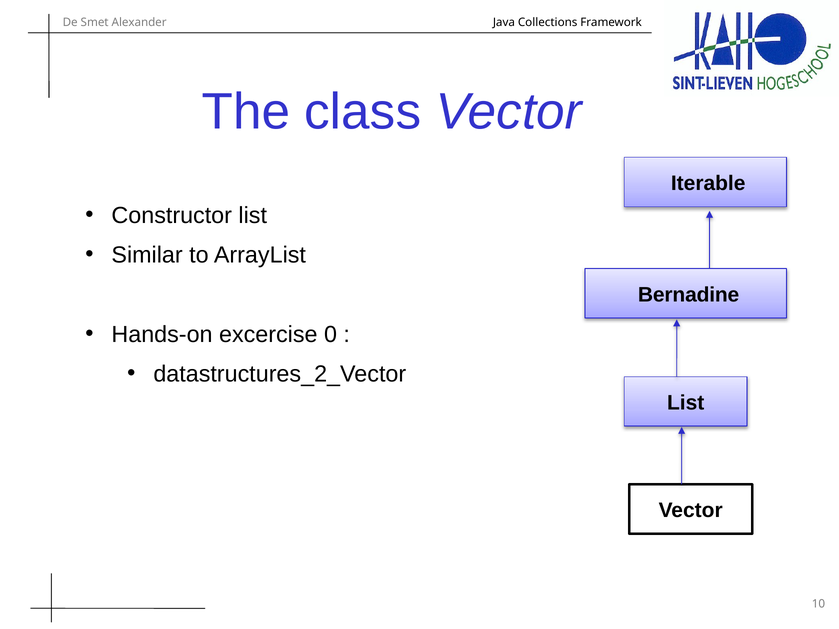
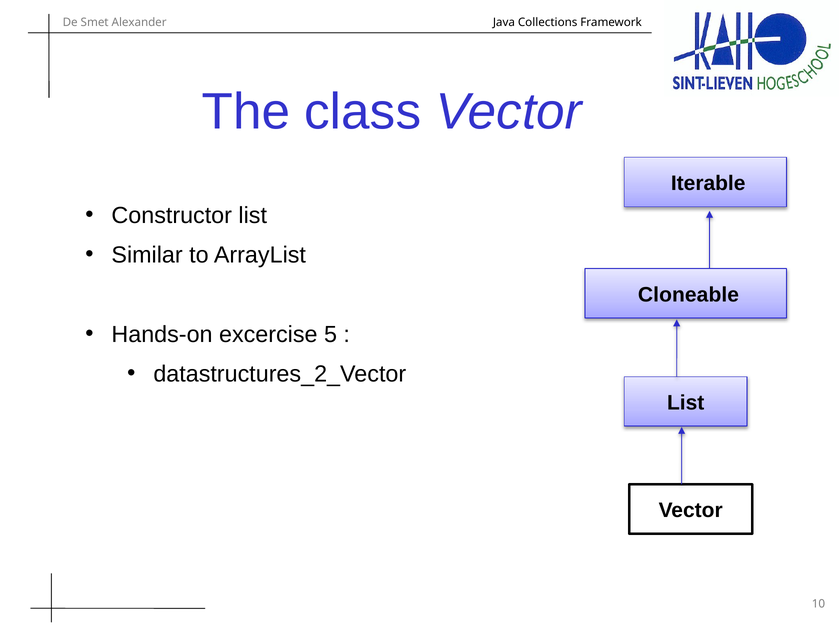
Bernadine: Bernadine -> Cloneable
0: 0 -> 5
